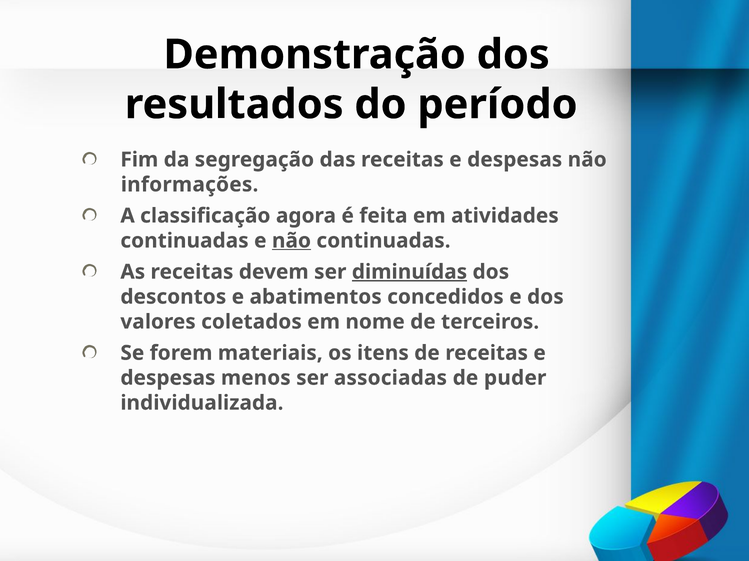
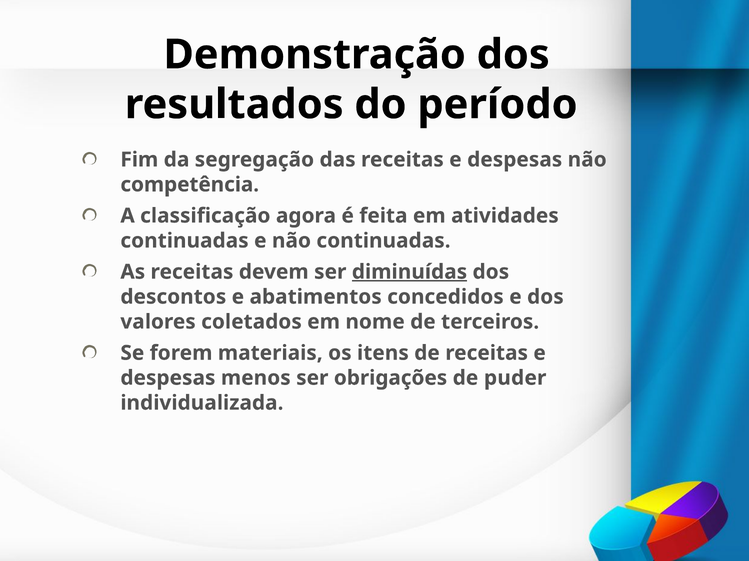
informações: informações -> competência
não at (291, 241) underline: present -> none
associadas: associadas -> obrigações
